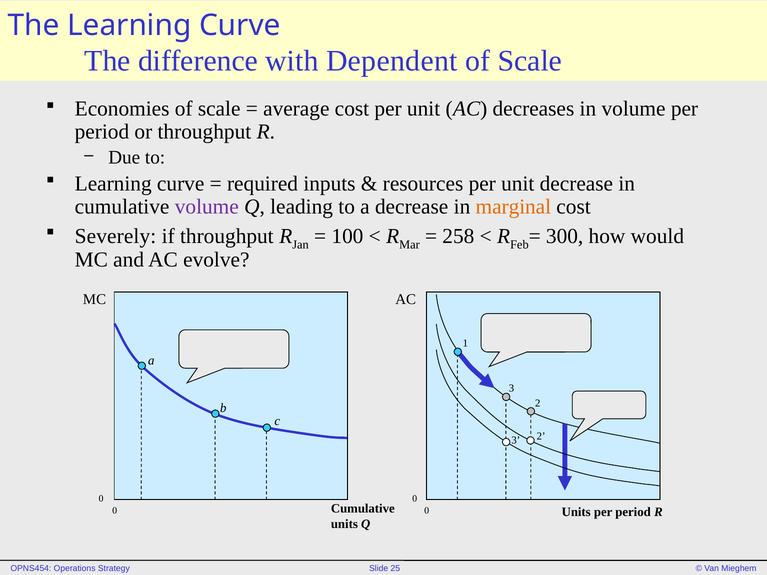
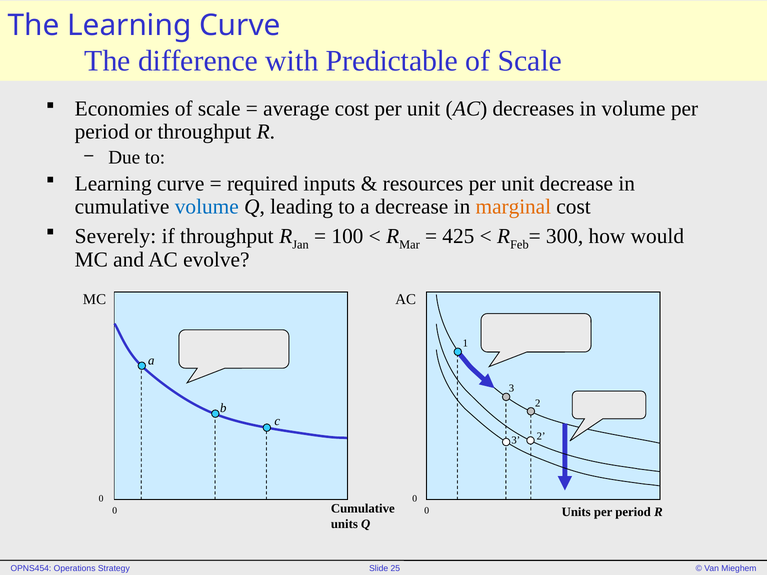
Dependent: Dependent -> Predictable
volume at (207, 207) colour: purple -> blue
258: 258 -> 425
